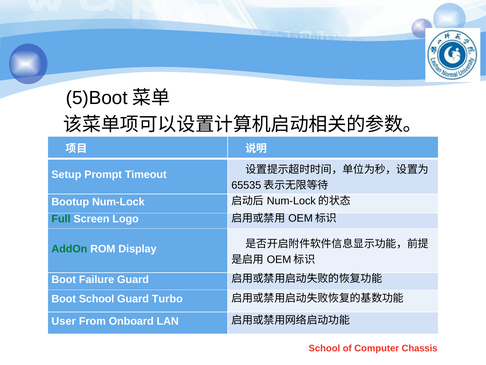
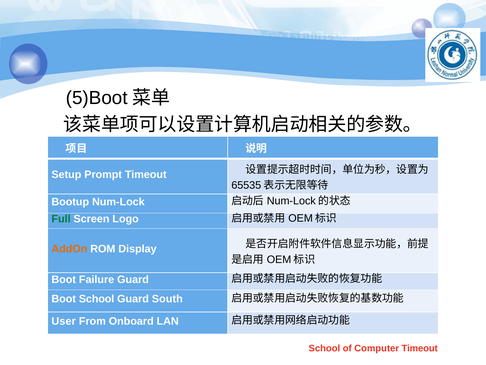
AddOn colour: green -> orange
Turbo: Turbo -> South
Computer Chassis: Chassis -> Timeout
